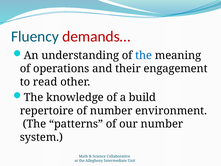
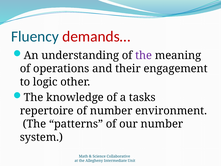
the at (144, 55) colour: blue -> purple
read: read -> logic
build: build -> tasks
